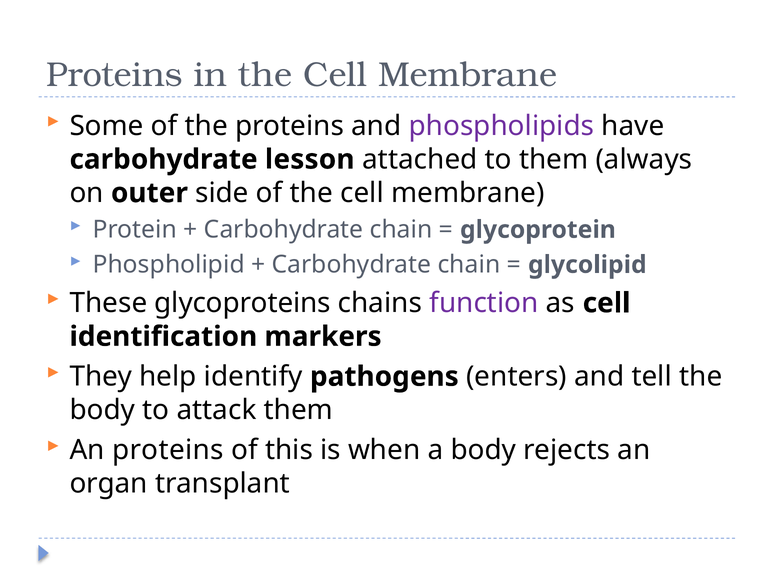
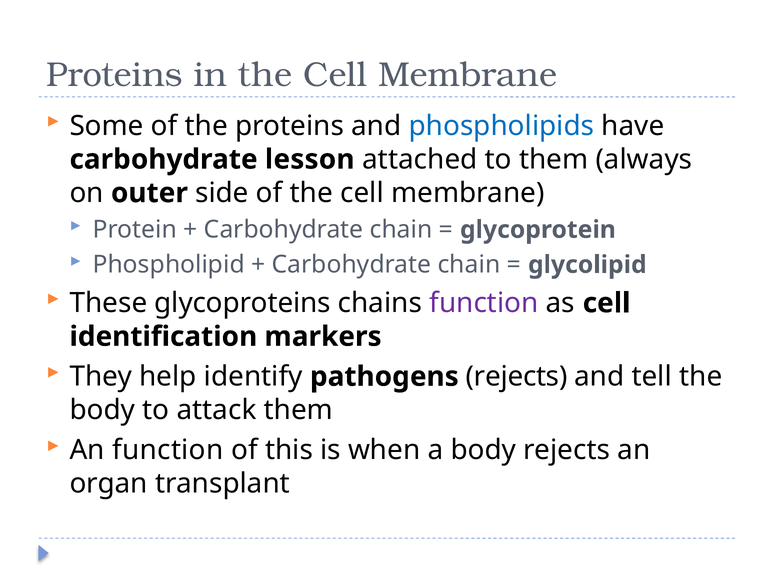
phospholipids colour: purple -> blue
pathogens enters: enters -> rejects
An proteins: proteins -> function
